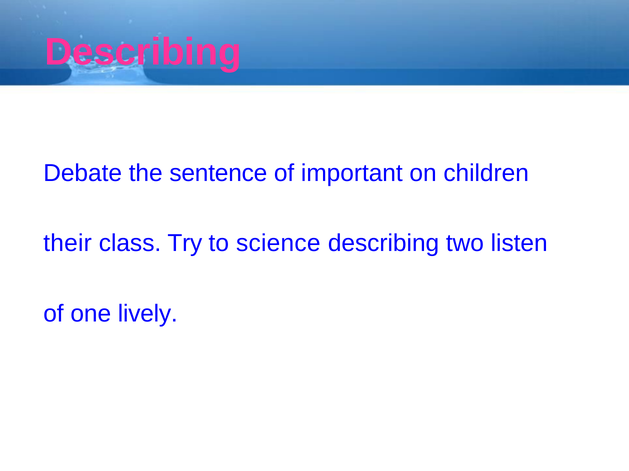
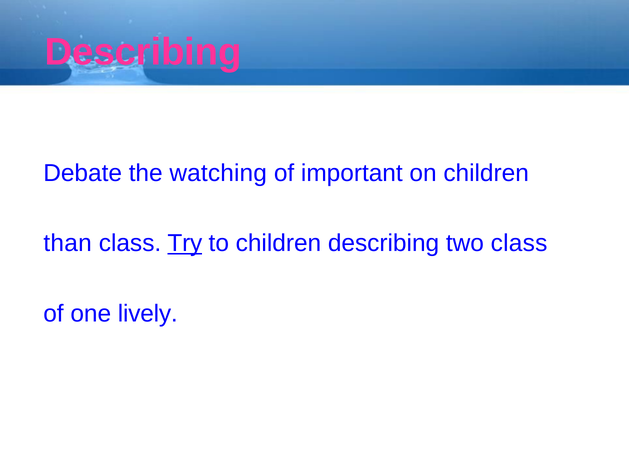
sentence: sentence -> watching
their: their -> than
Try underline: none -> present
to science: science -> children
two listen: listen -> class
